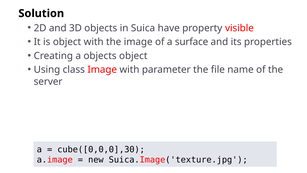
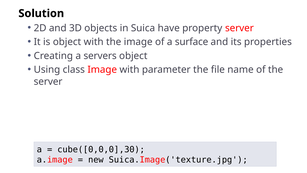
property visible: visible -> server
a objects: objects -> servers
